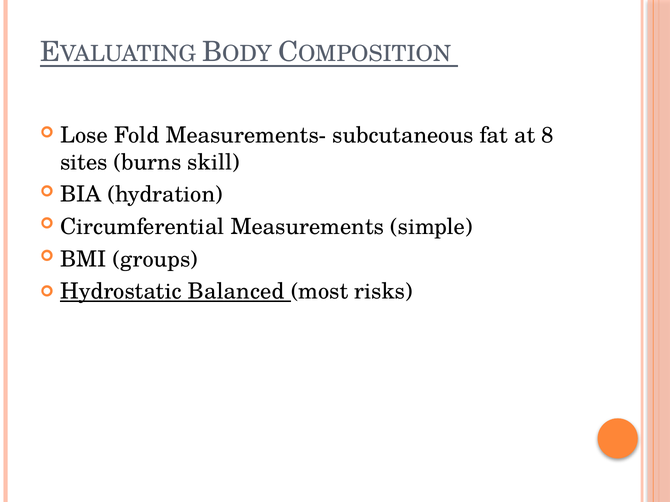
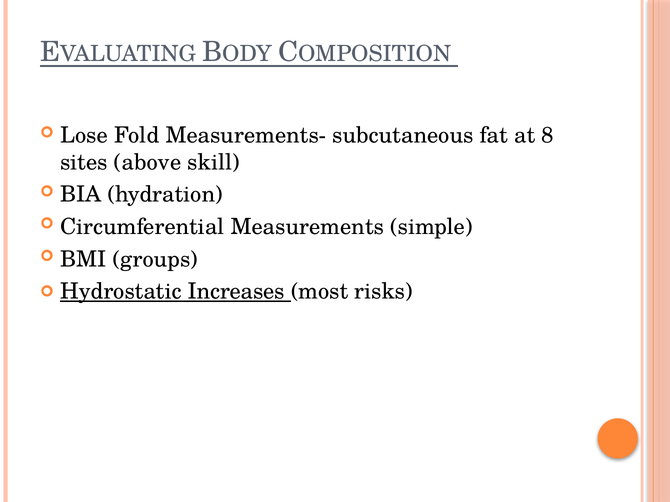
burns: burns -> above
Balanced: Balanced -> Increases
